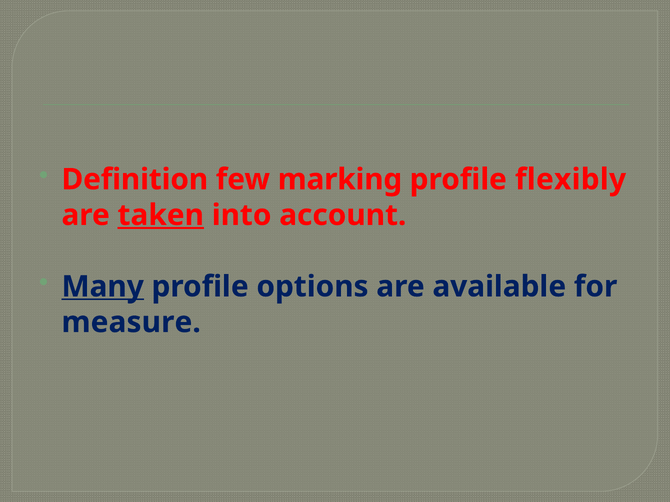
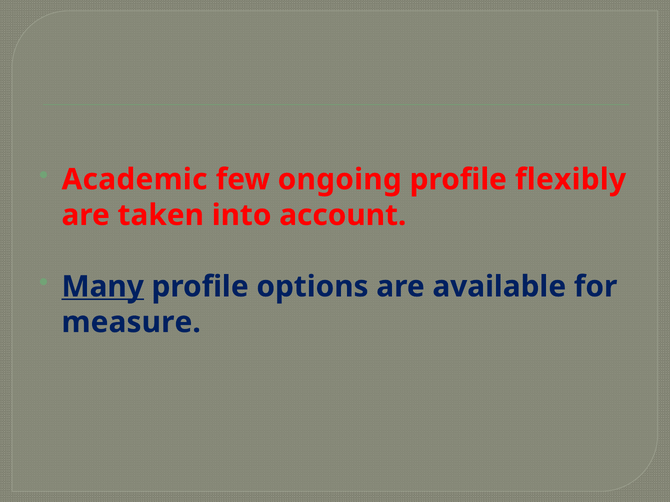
Definition: Definition -> Academic
marking: marking -> ongoing
taken underline: present -> none
